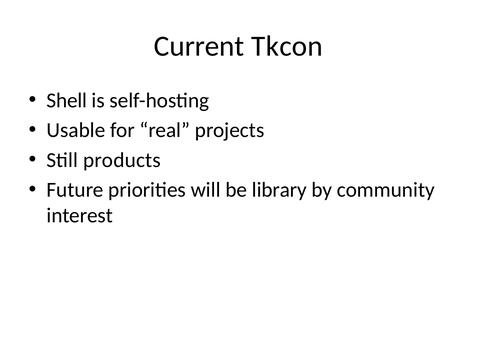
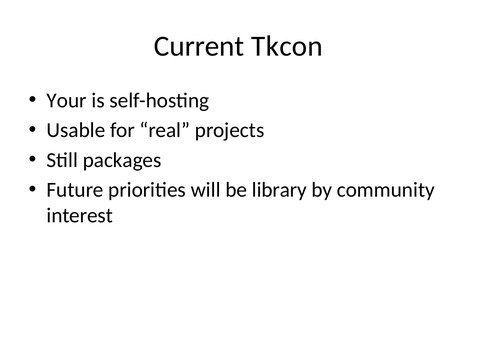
Shell: Shell -> Your
products: products -> packages
